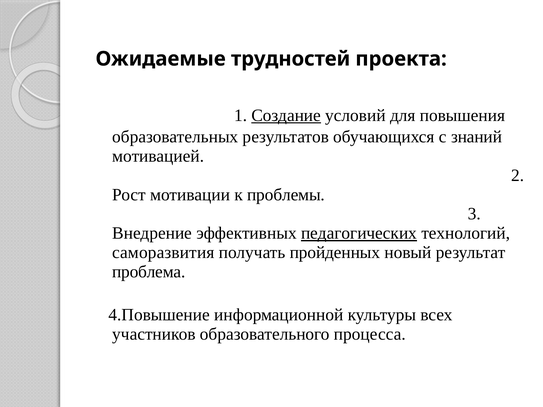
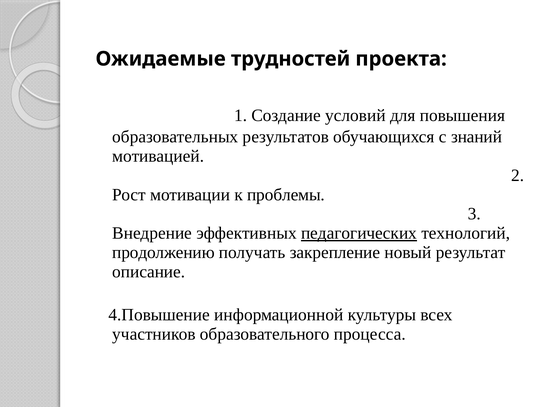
Создание underline: present -> none
саморазвития: саморазвития -> продолжению
пройденных: пройденных -> закрепление
проблема: проблема -> описание
